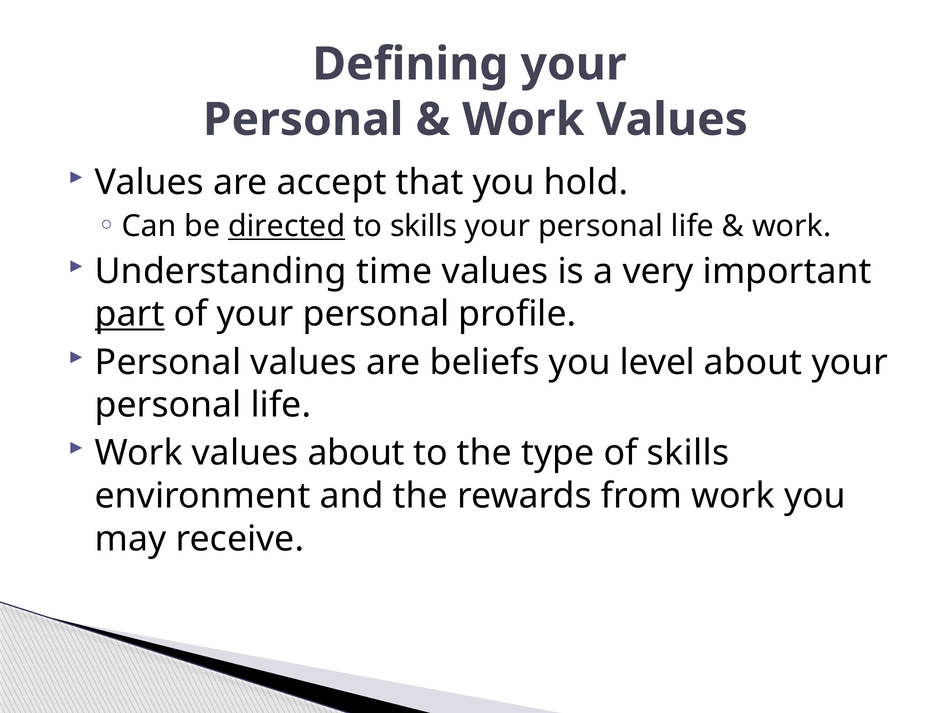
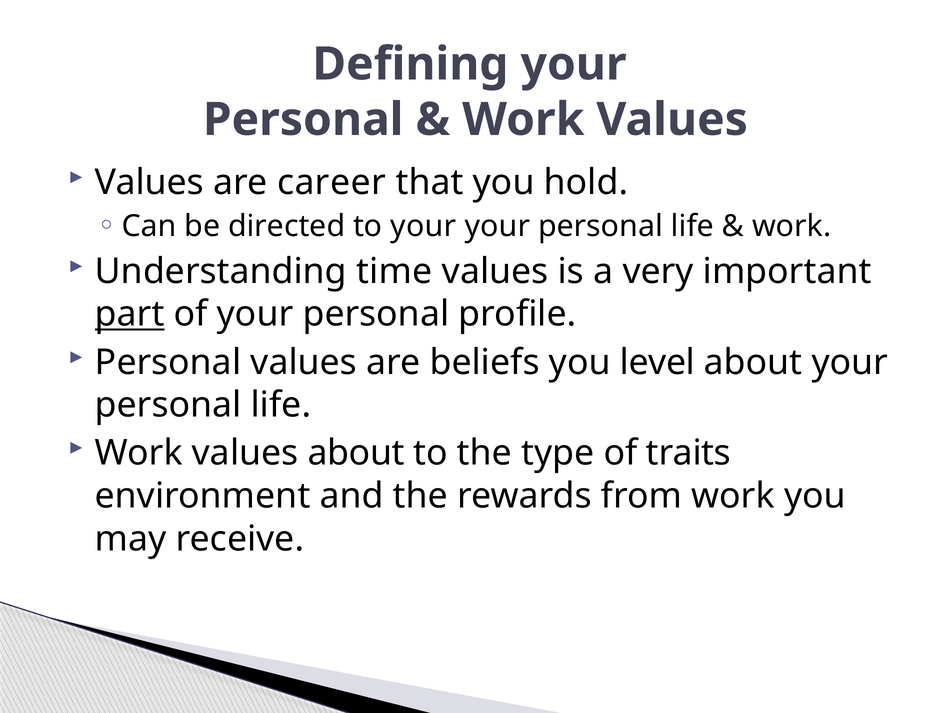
accept: accept -> career
directed underline: present -> none
to skills: skills -> your
of skills: skills -> traits
